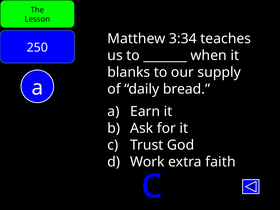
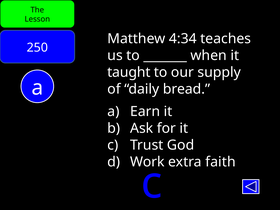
3:34: 3:34 -> 4:34
blanks: blanks -> taught
